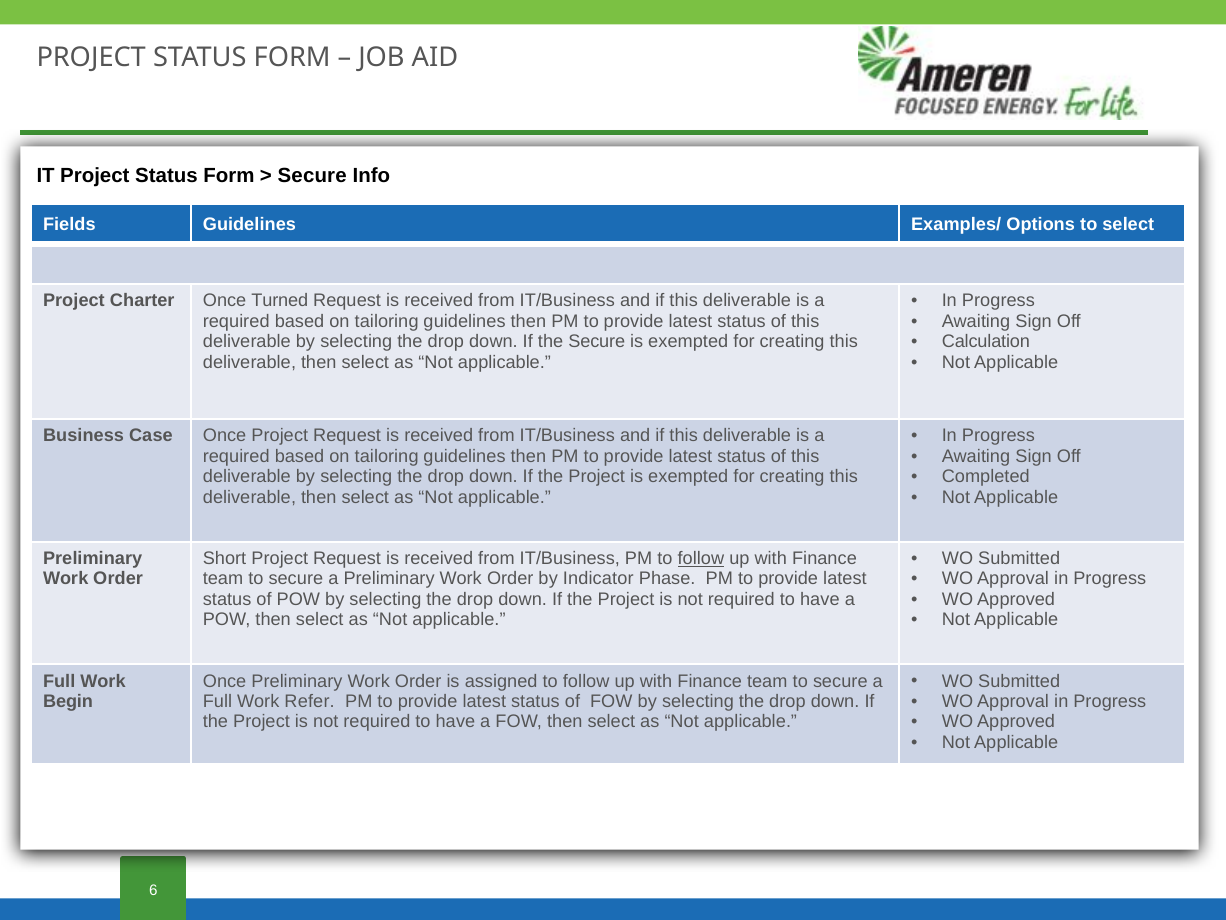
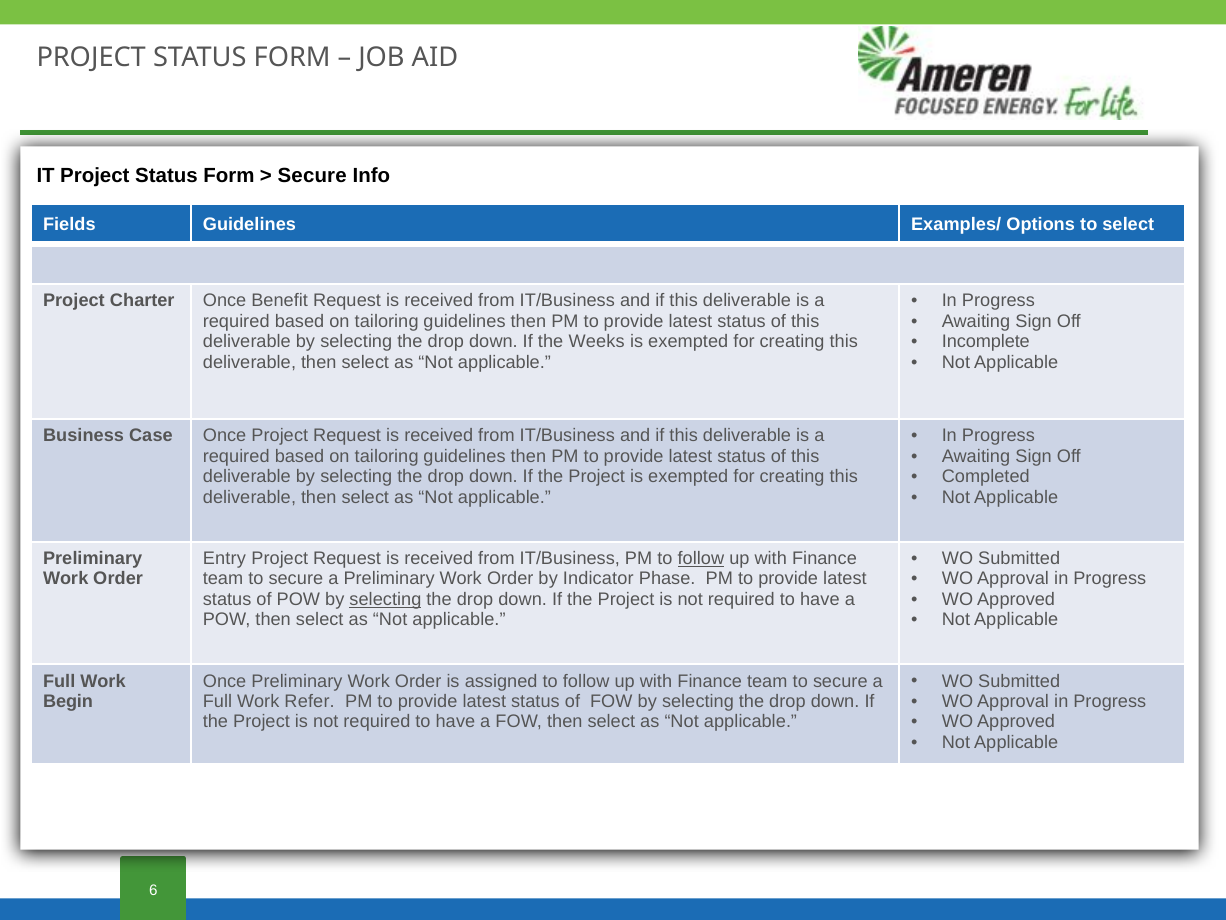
Turned: Turned -> Benefit
the Secure: Secure -> Weeks
Calculation: Calculation -> Incomplete
Short: Short -> Entry
selecting at (385, 599) underline: none -> present
